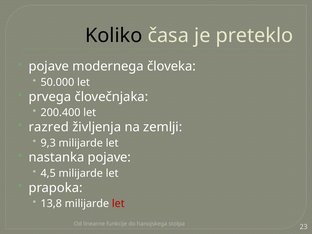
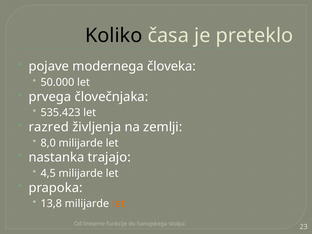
200.400: 200.400 -> 535.423
9,3: 9,3 -> 8,0
nastanka pojave: pojave -> trajajo
let at (118, 204) colour: red -> orange
